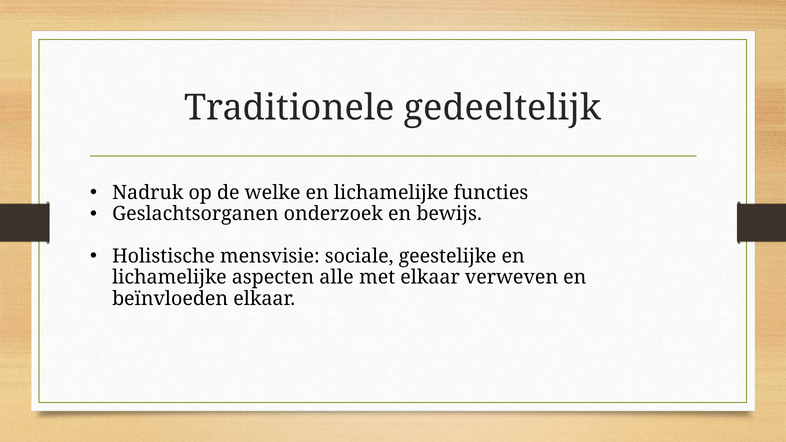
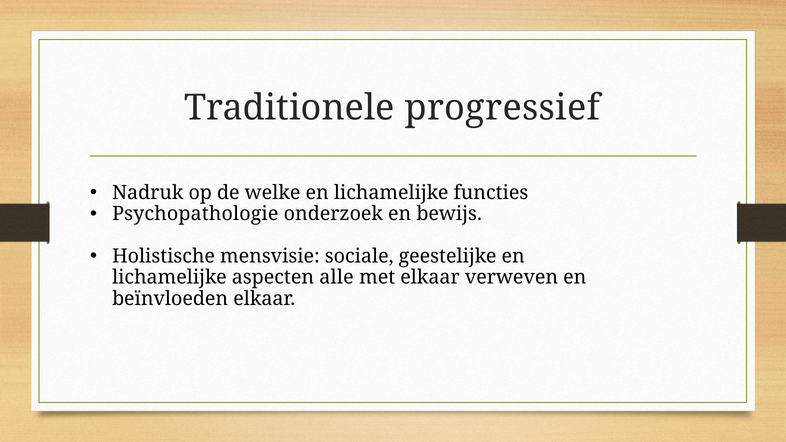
gedeeltelijk: gedeeltelijk -> progressief
Geslachtsorganen: Geslachtsorganen -> Psychopathologie
